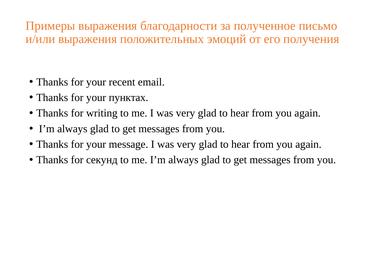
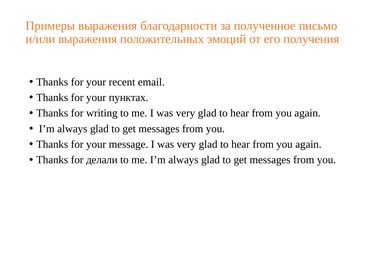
секунд: секунд -> делали
